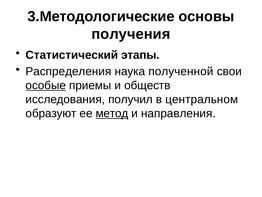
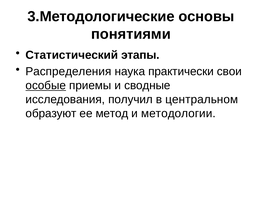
получения: получения -> понятиями
полученной: полученной -> практически
обществ: обществ -> сводные
метод underline: present -> none
направления: направления -> методологии
